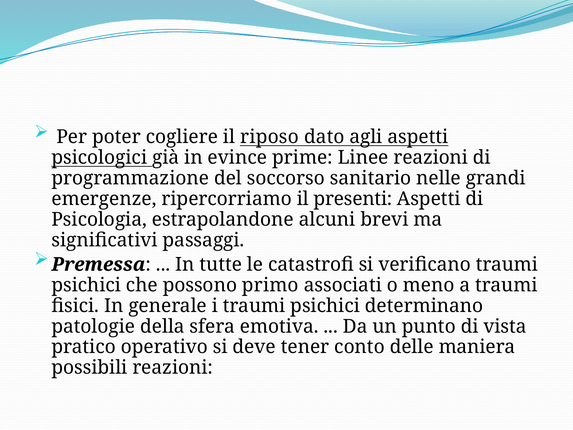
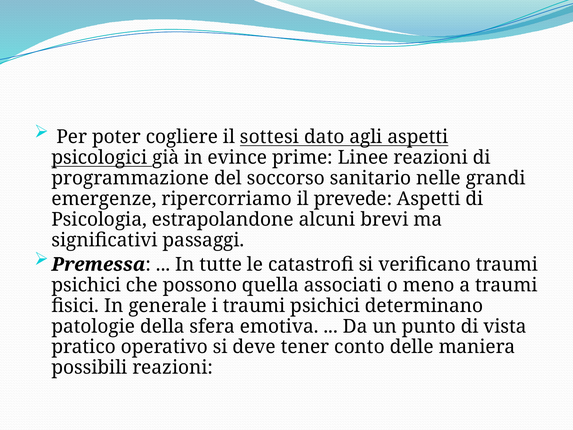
riposo: riposo -> sottesi
presenti: presenti -> prevede
primo: primo -> quella
